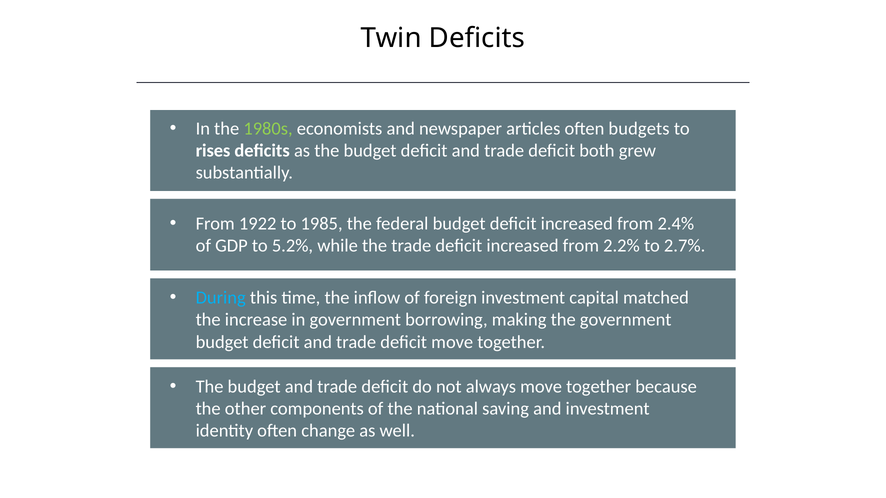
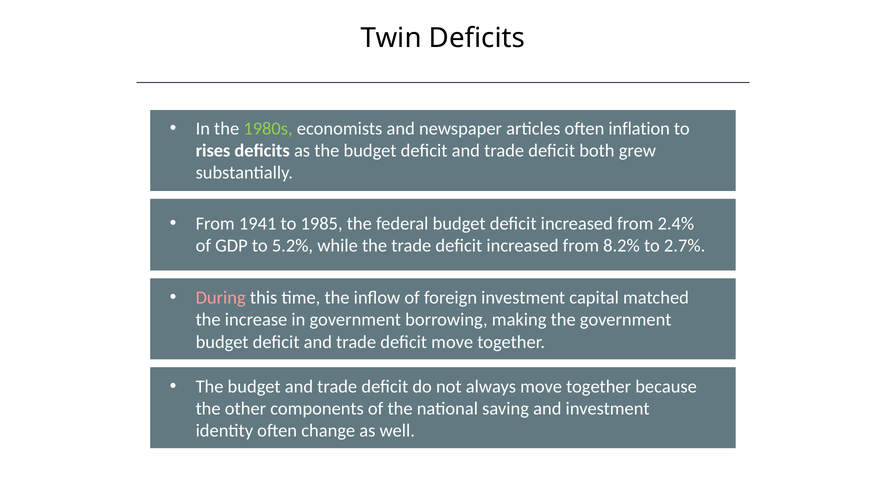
budgets: budgets -> inflation
1922: 1922 -> 1941
2.2%: 2.2% -> 8.2%
During colour: light blue -> pink
